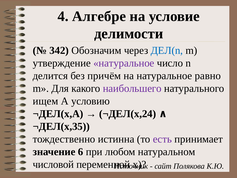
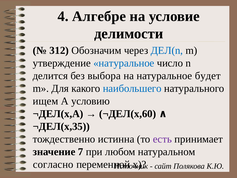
342: 342 -> 312
натуральное at (124, 63) colour: purple -> blue
причём: причём -> выбора
равно: равно -> будет
наибольшего colour: purple -> blue
¬ДЕЛ(x,24: ¬ДЕЛ(x,24 -> ¬ДЕЛ(x,60
6: 6 -> 7
числовой: числовой -> согласно
